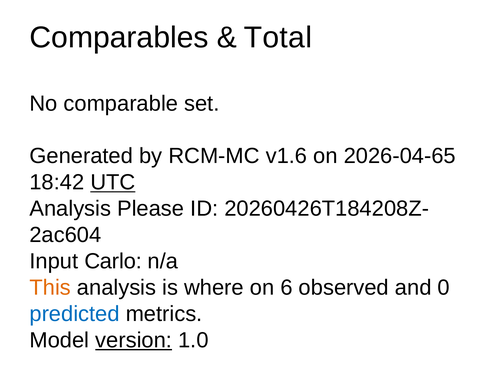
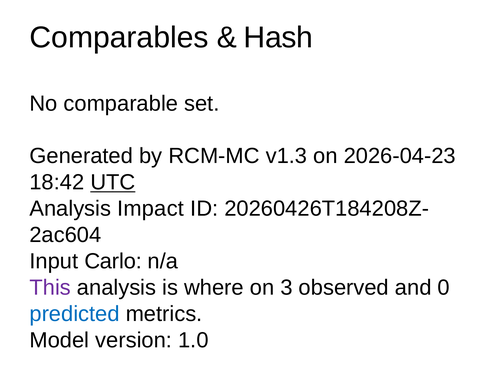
Total: Total -> Hash
v1.6: v1.6 -> v1.3
2026-04-65: 2026-04-65 -> 2026-04-23
Please: Please -> Impact
This colour: orange -> purple
6: 6 -> 3
version underline: present -> none
